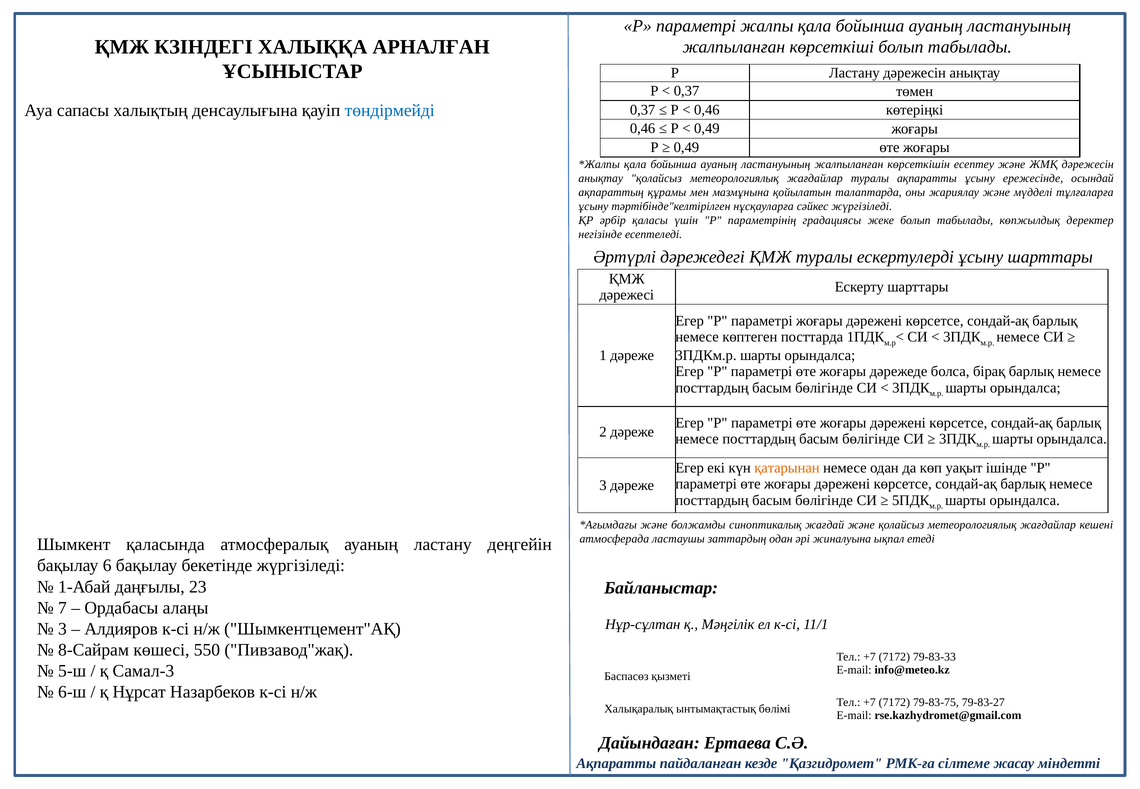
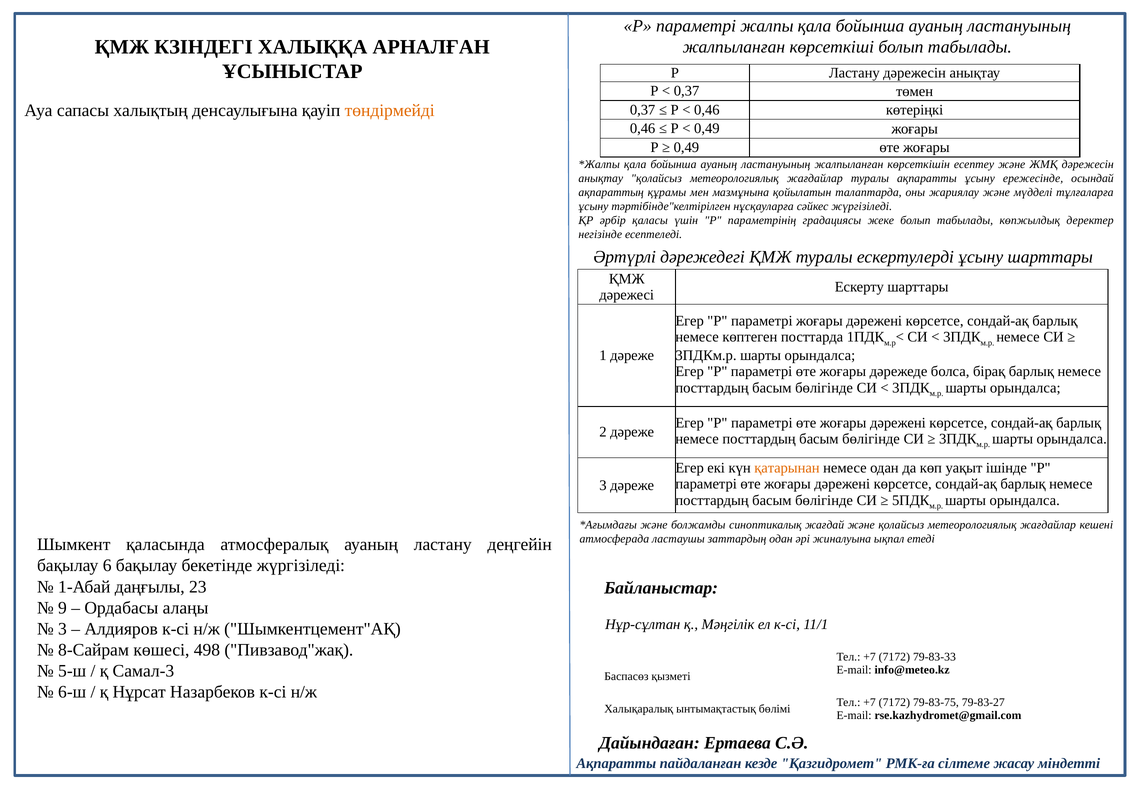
төндірмейді colour: blue -> orange
7: 7 -> 9
550: 550 -> 498
